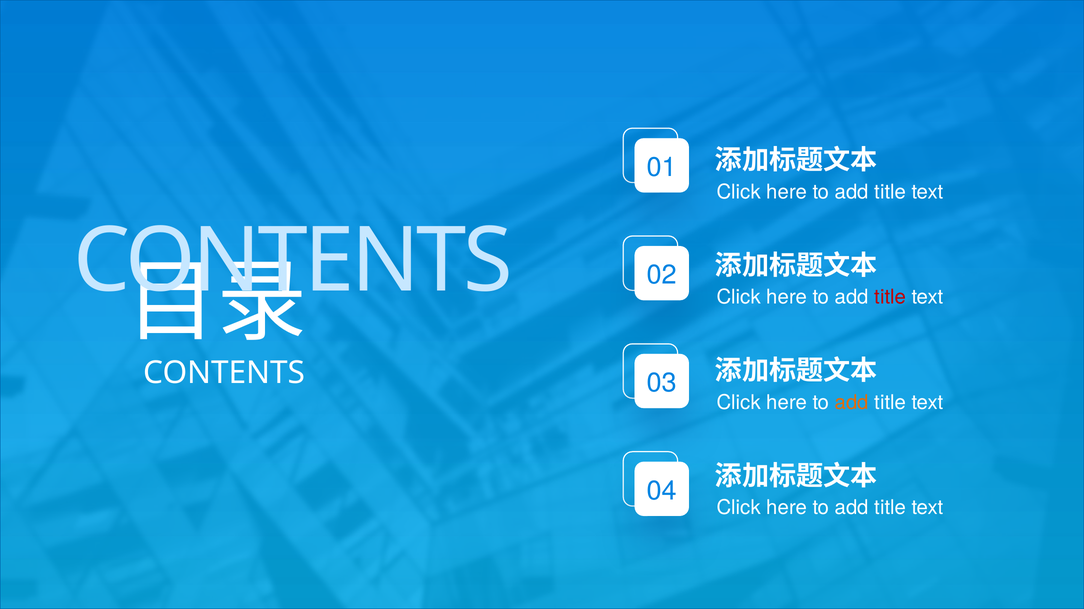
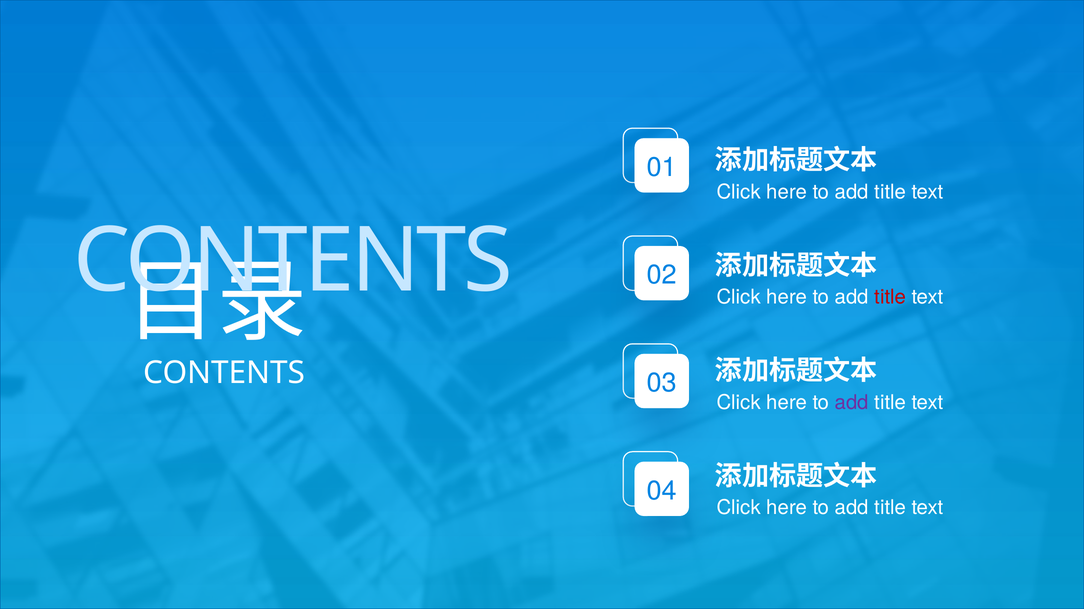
add at (852, 403) colour: orange -> purple
